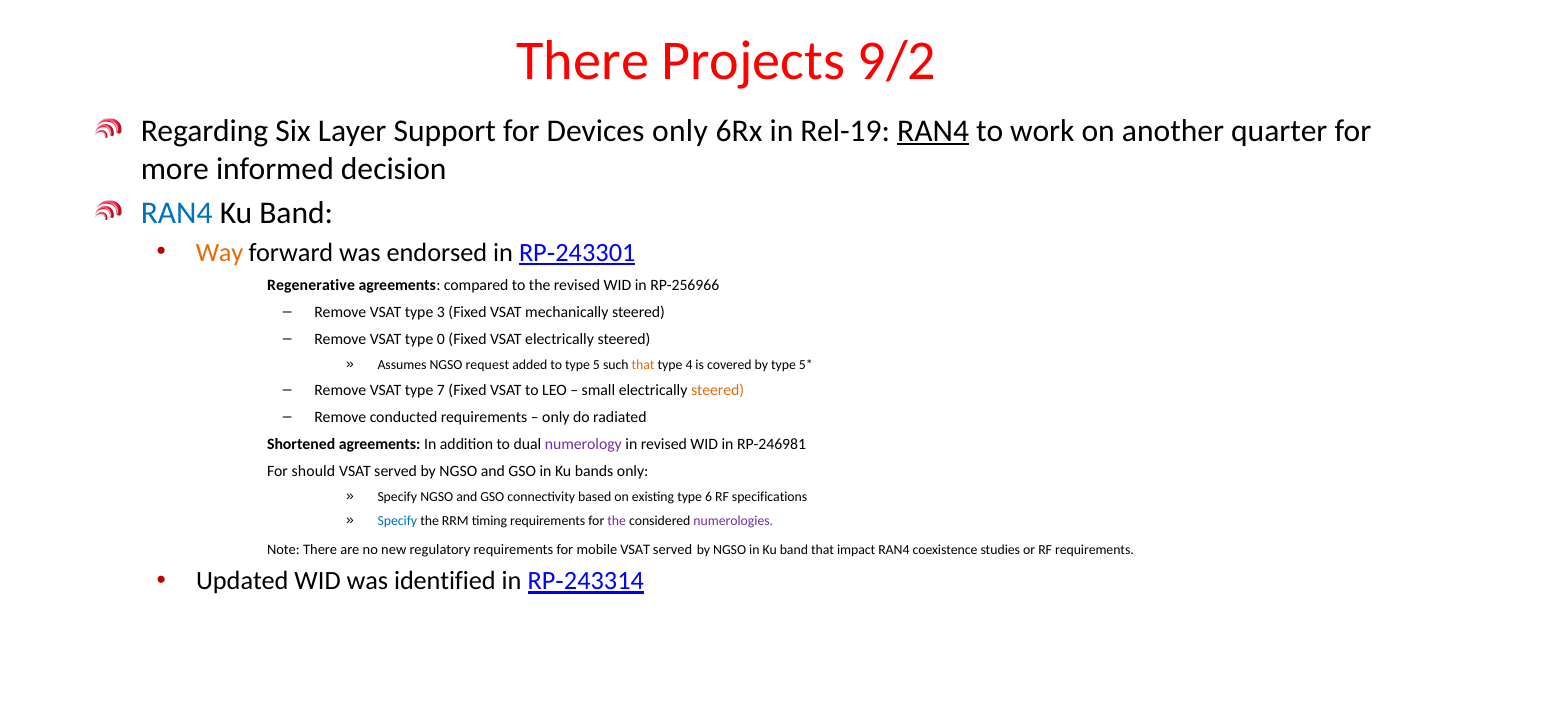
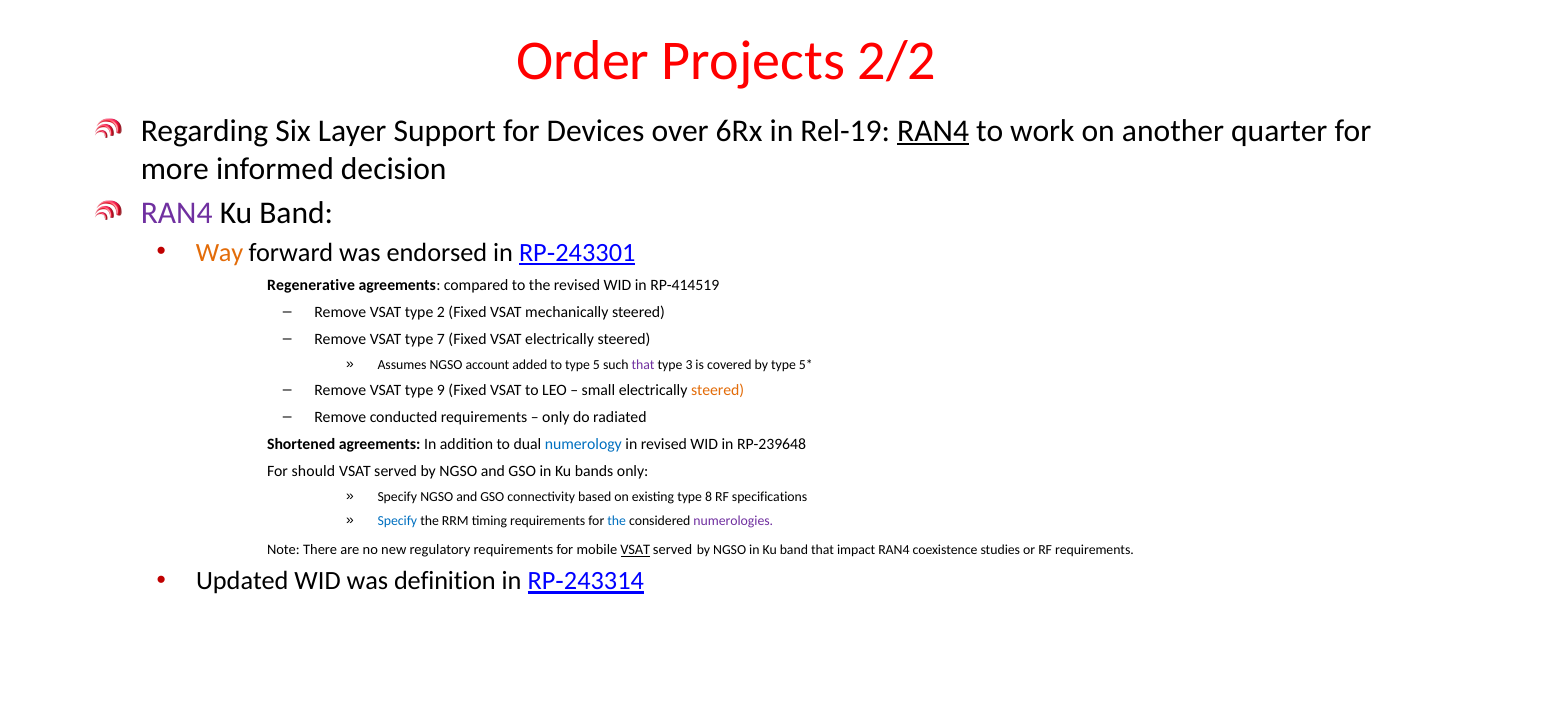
There at (583, 61): There -> Order
9/2: 9/2 -> 2/2
Devices only: only -> over
RAN4 at (177, 213) colour: blue -> purple
RP-256966: RP-256966 -> RP-414519
3: 3 -> 2
0: 0 -> 7
request: request -> account
that at (643, 365) colour: orange -> purple
4: 4 -> 3
7: 7 -> 9
numerology colour: purple -> blue
RP-246981: RP-246981 -> RP-239648
6: 6 -> 8
the at (617, 521) colour: purple -> blue
VSAT at (635, 550) underline: none -> present
identified: identified -> definition
